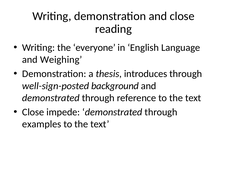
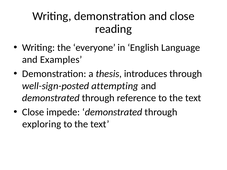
Weighing: Weighing -> Examples
background: background -> attempting
examples: examples -> exploring
